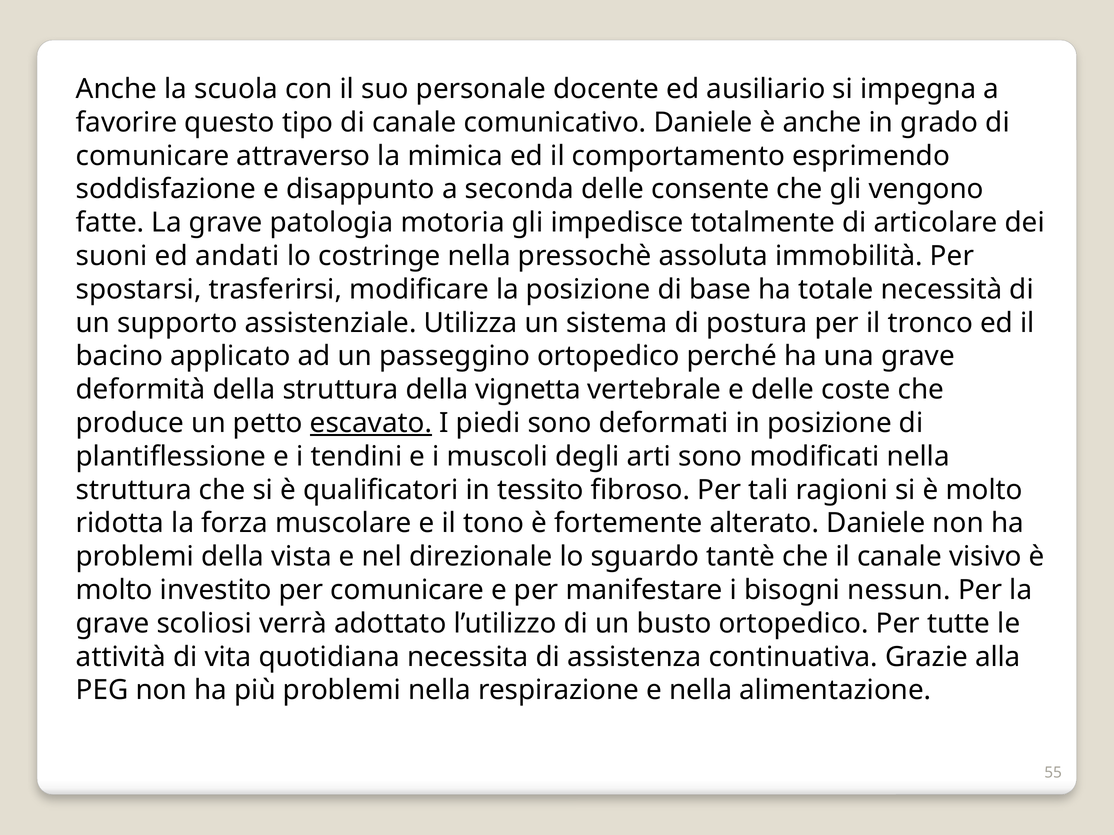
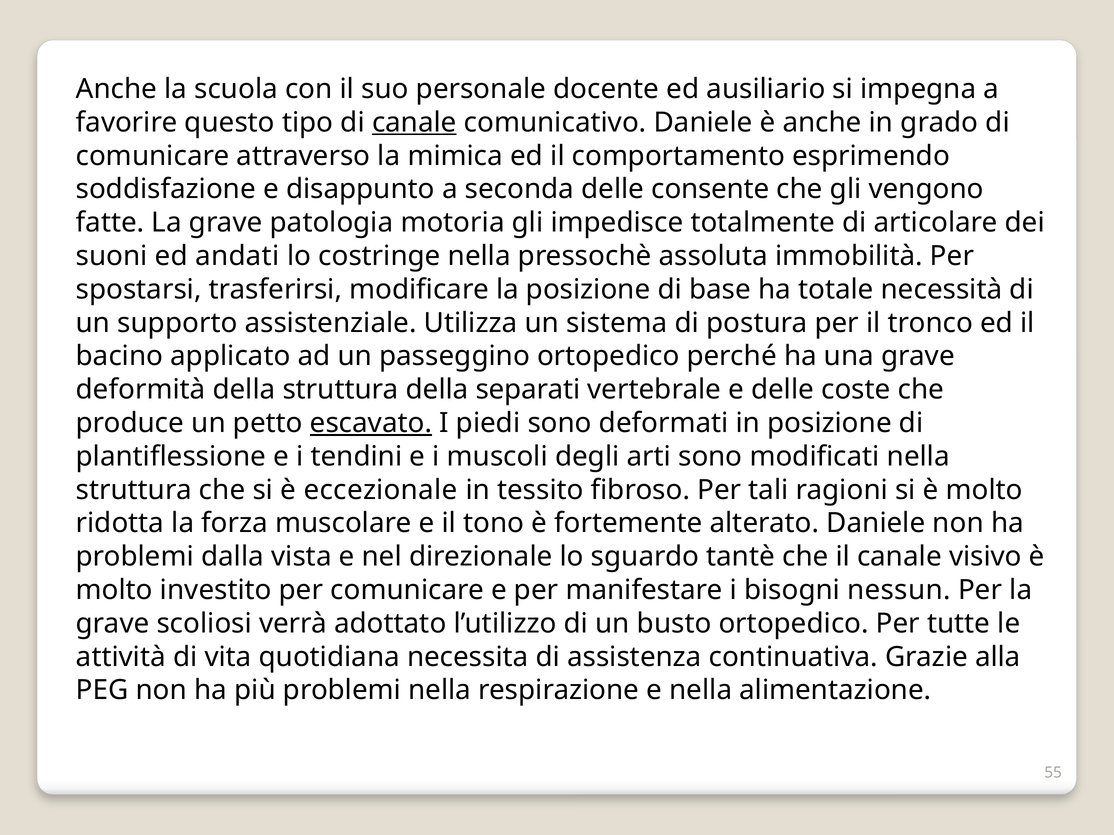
canale at (414, 123) underline: none -> present
vignetta: vignetta -> separati
qualificatori: qualificatori -> eccezionale
problemi della: della -> dalla
